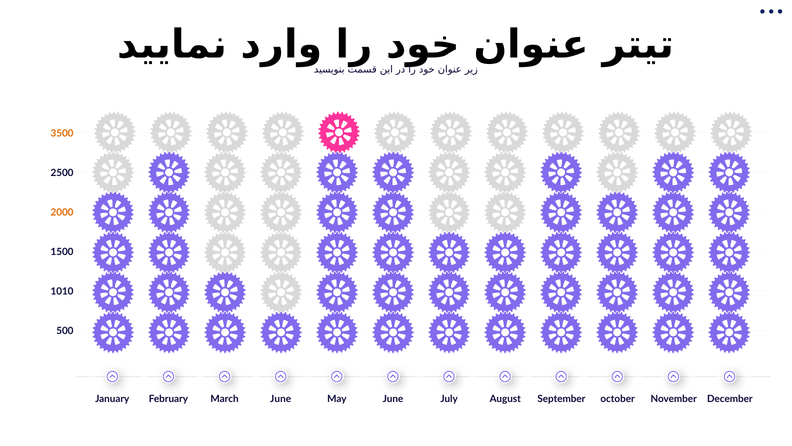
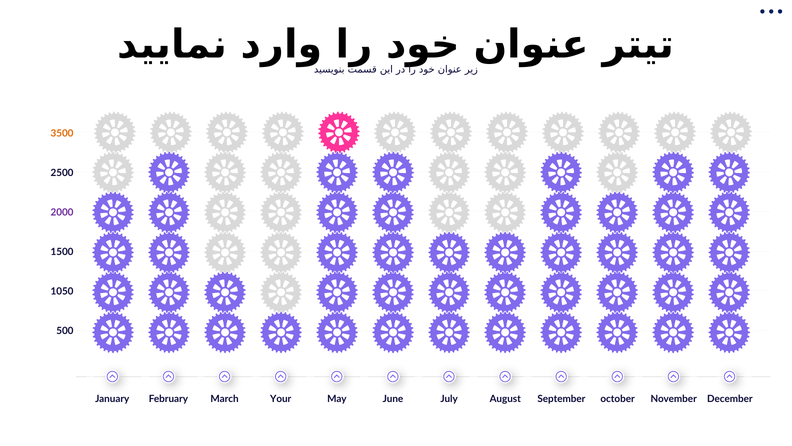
2000 colour: orange -> purple
1010: 1010 -> 1050
March June: June -> Your
